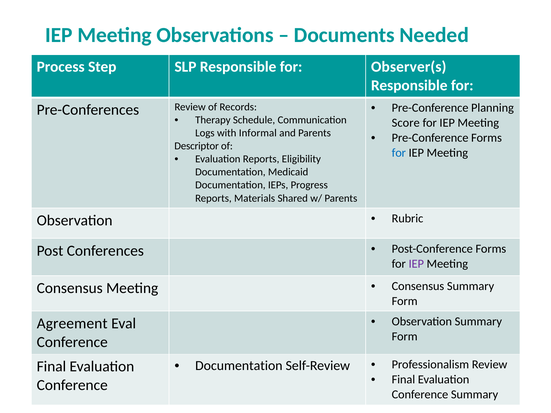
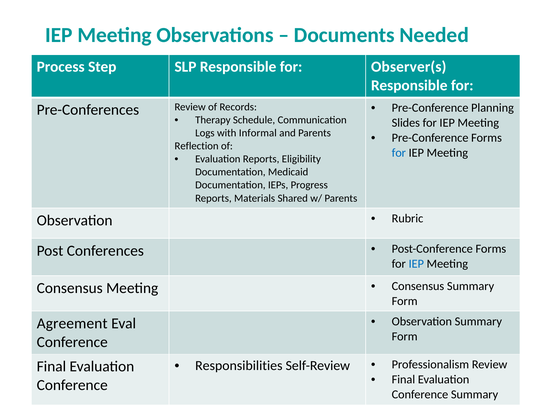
Score: Score -> Slides
Descriptor: Descriptor -> Reflection
IEP at (416, 264) colour: purple -> blue
Documentation at (239, 366): Documentation -> Responsibilities
